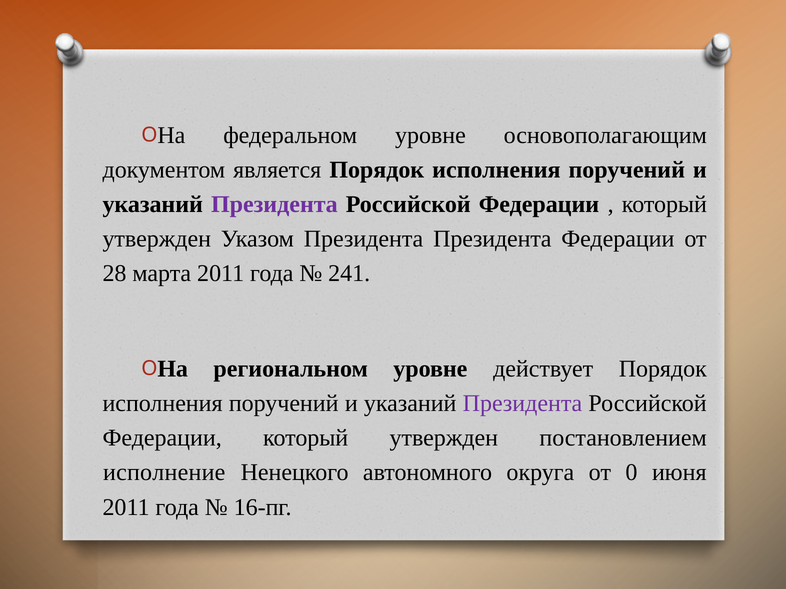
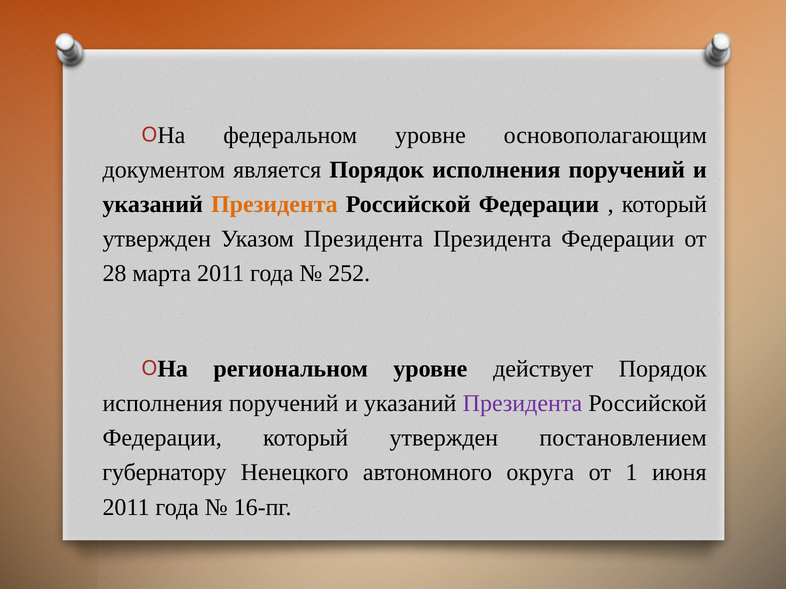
Президента at (274, 205) colour: purple -> orange
241: 241 -> 252
исполнение: исполнение -> губернатору
0: 0 -> 1
